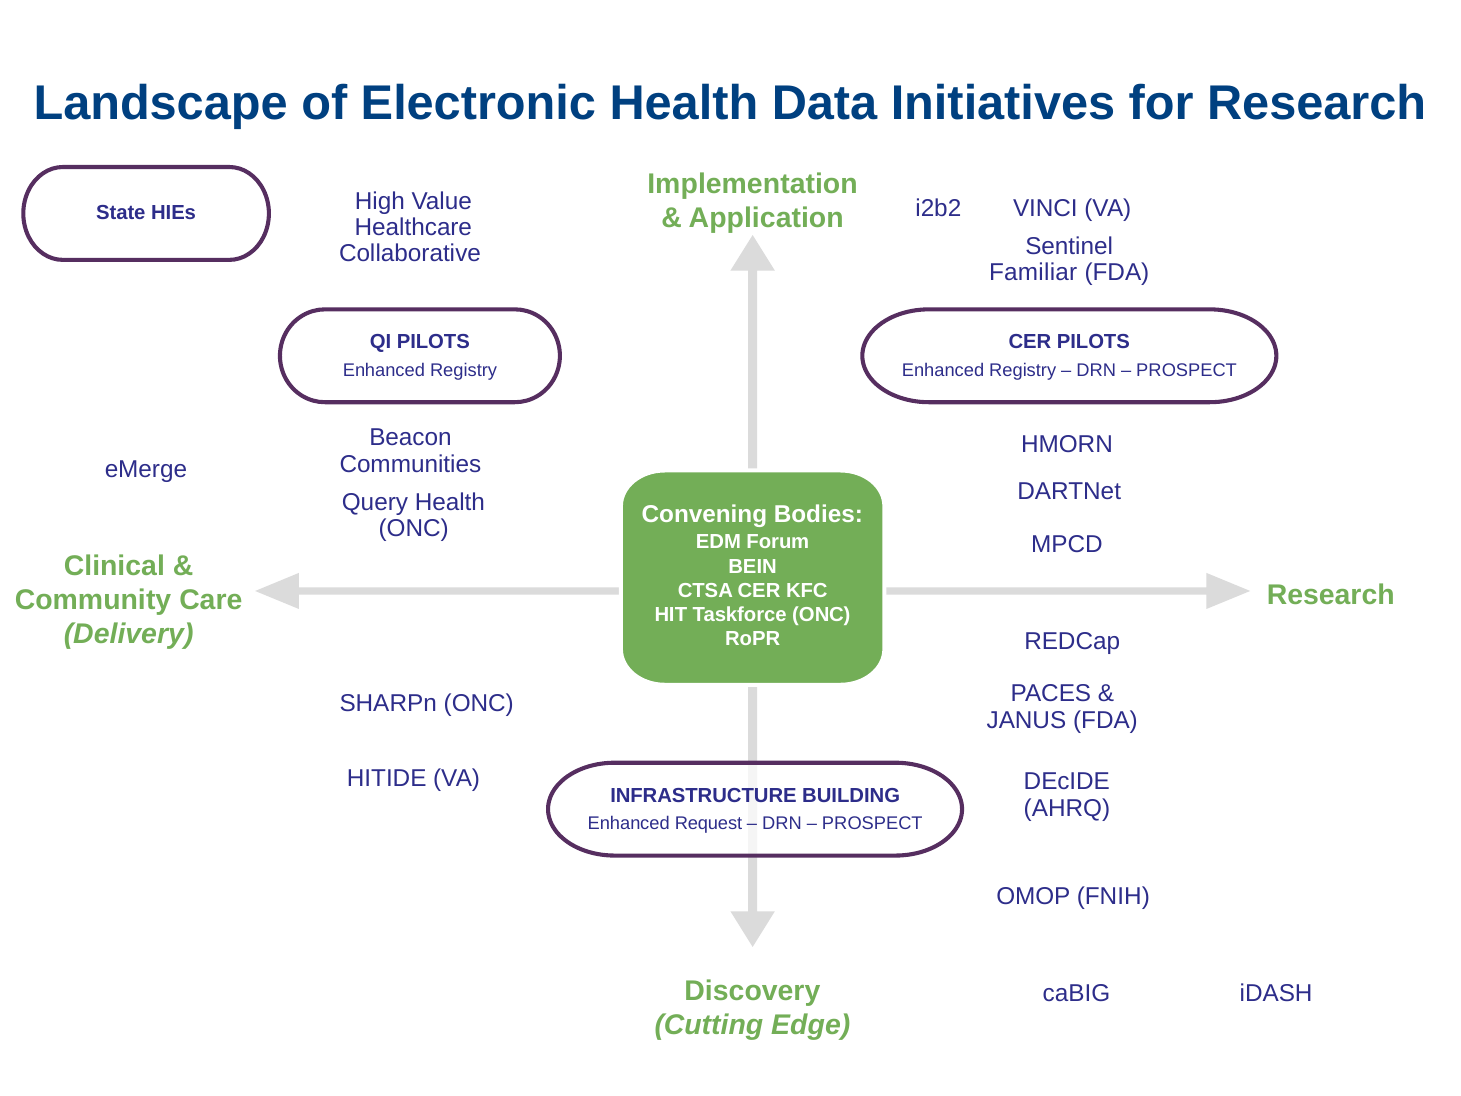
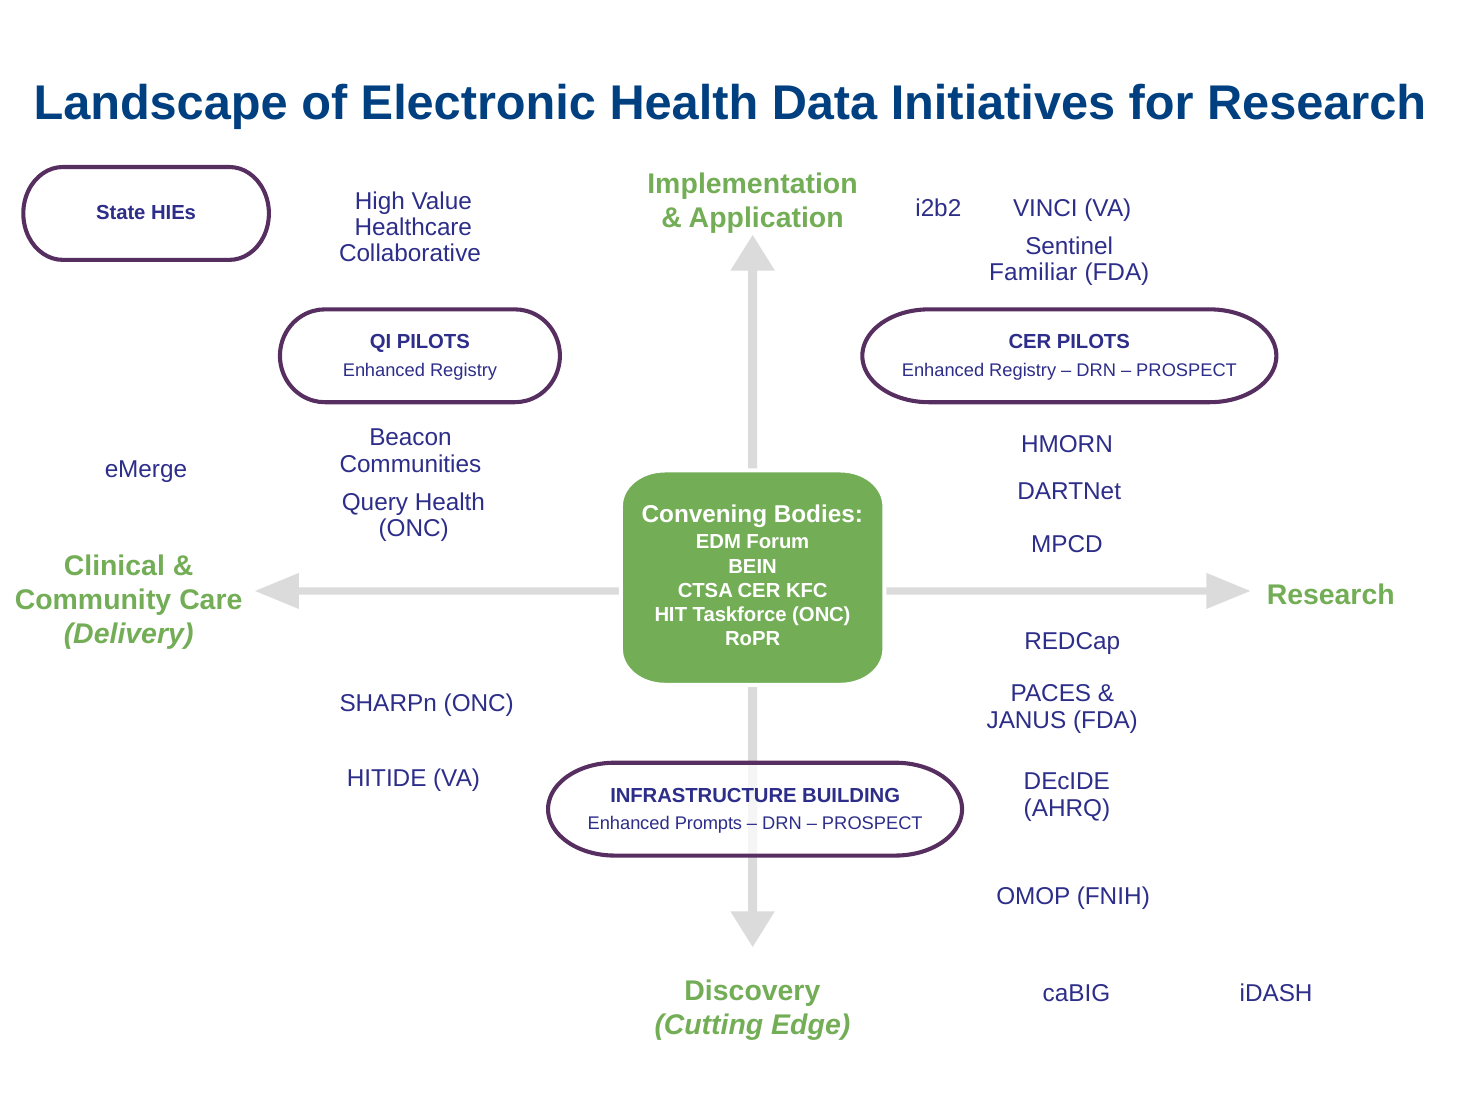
Request: Request -> Prompts
